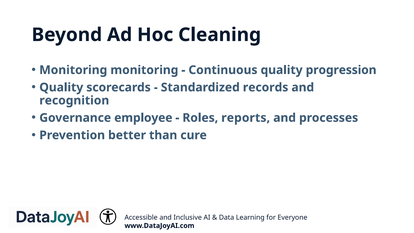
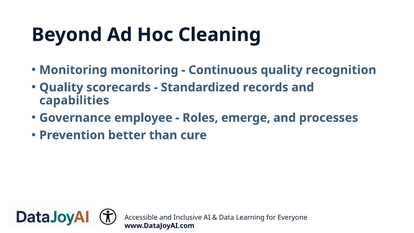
progression: progression -> recognition
recognition: recognition -> capabilities
reports: reports -> emerge
